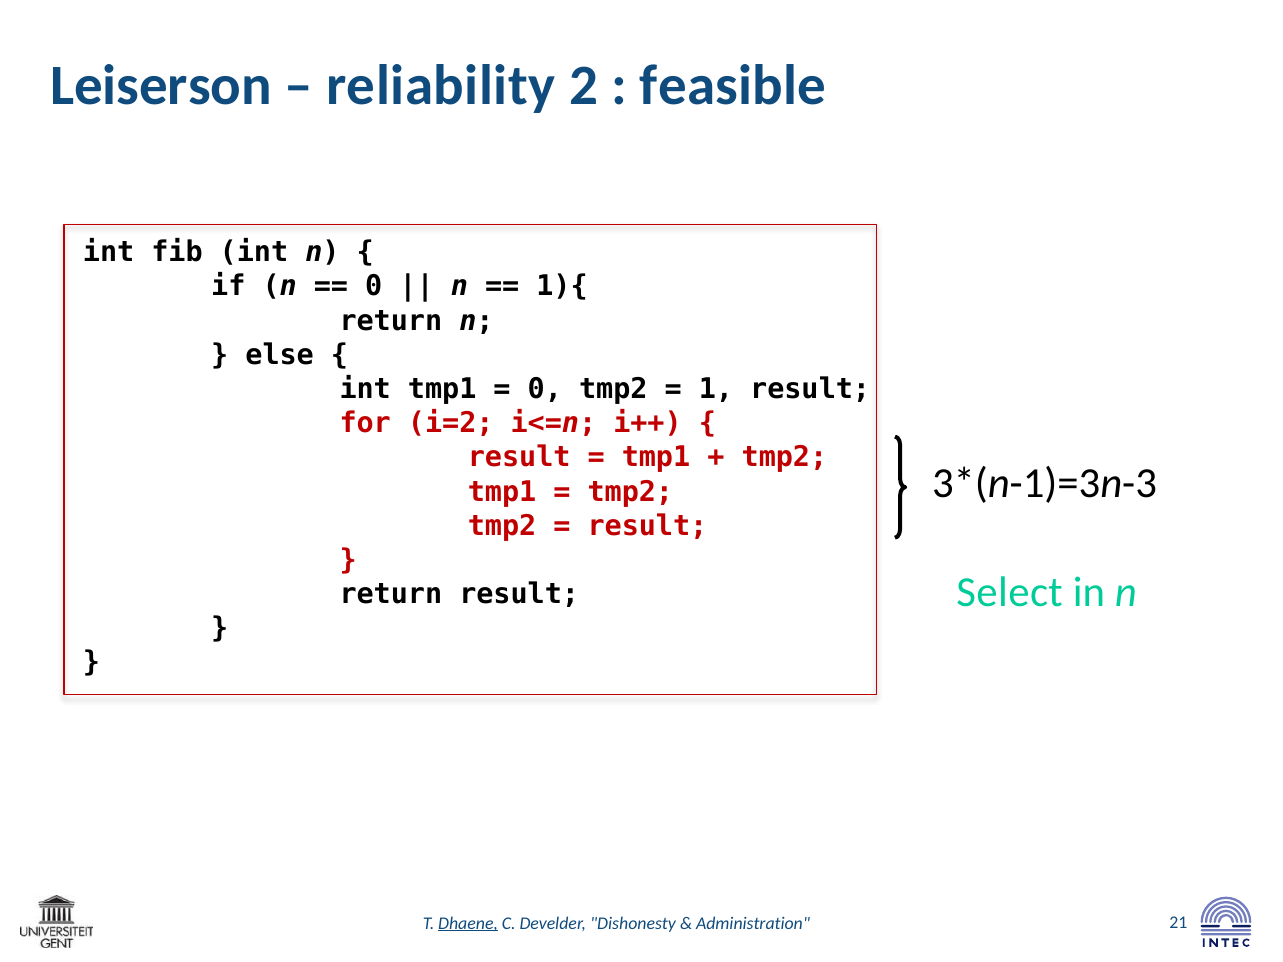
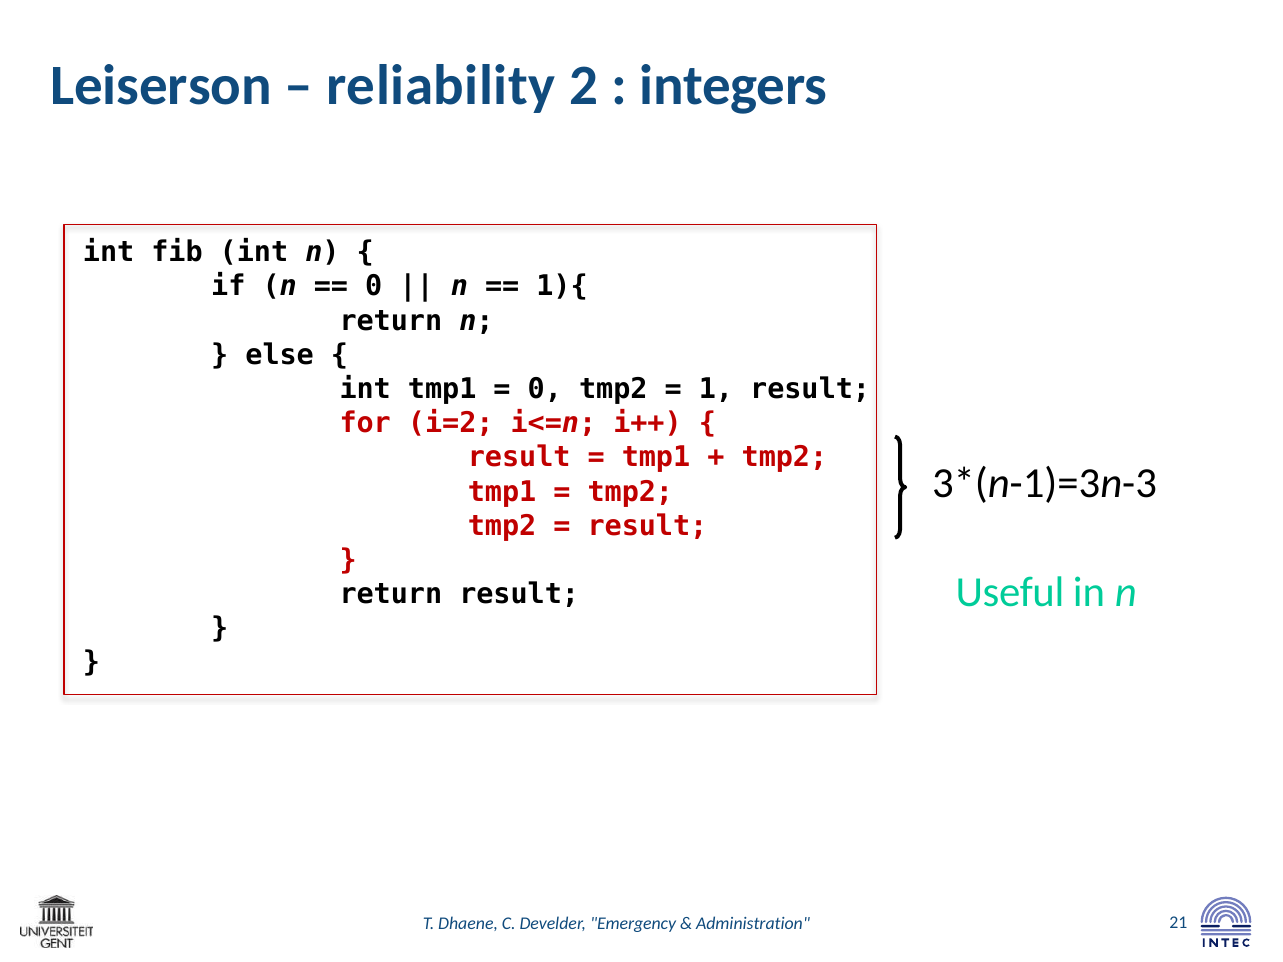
feasible: feasible -> integers
Select: Select -> Useful
Dhaene underline: present -> none
Dishonesty: Dishonesty -> Emergency
